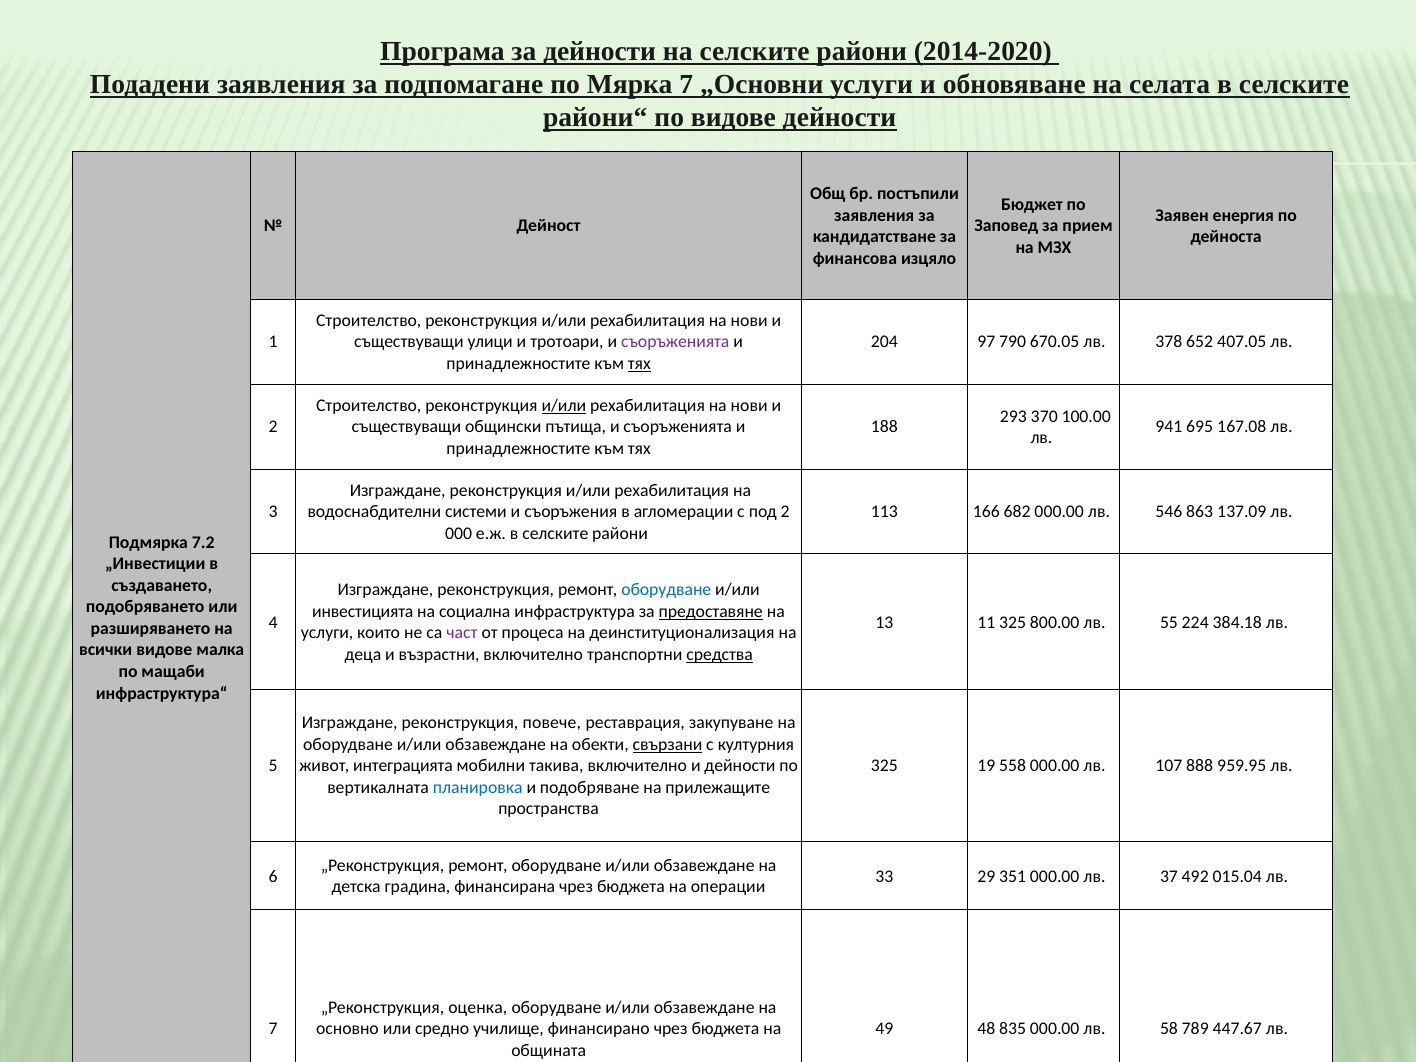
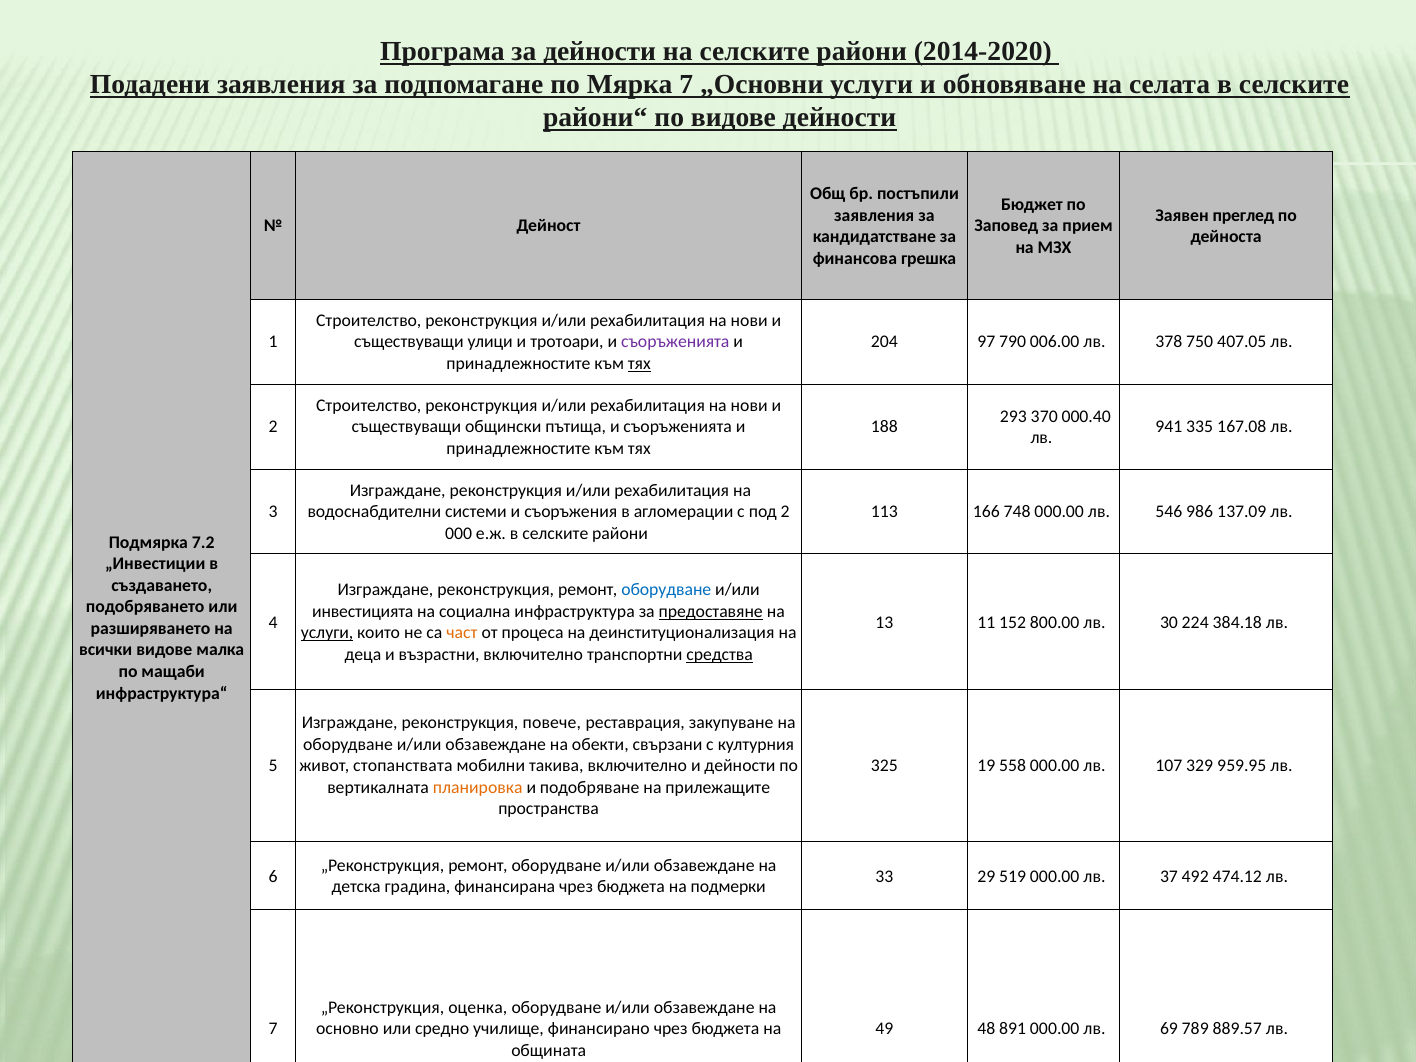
енергия: енергия -> преглед
изцяло: изцяло -> грешка
670.05: 670.05 -> 006.00
652: 652 -> 750
и/или at (564, 406) underline: present -> none
100.00: 100.00 -> 000.40
695: 695 -> 335
682: 682 -> 748
863: 863 -> 986
11 325: 325 -> 152
55: 55 -> 30
услуги at (327, 633) underline: none -> present
част colour: purple -> orange
свързани underline: present -> none
интеграцията: интеграцията -> стопанствата
888: 888 -> 329
планировка colour: blue -> orange
351: 351 -> 519
015.04: 015.04 -> 474.12
операции: операции -> подмерки
835: 835 -> 891
58: 58 -> 69
447.67: 447.67 -> 889.57
